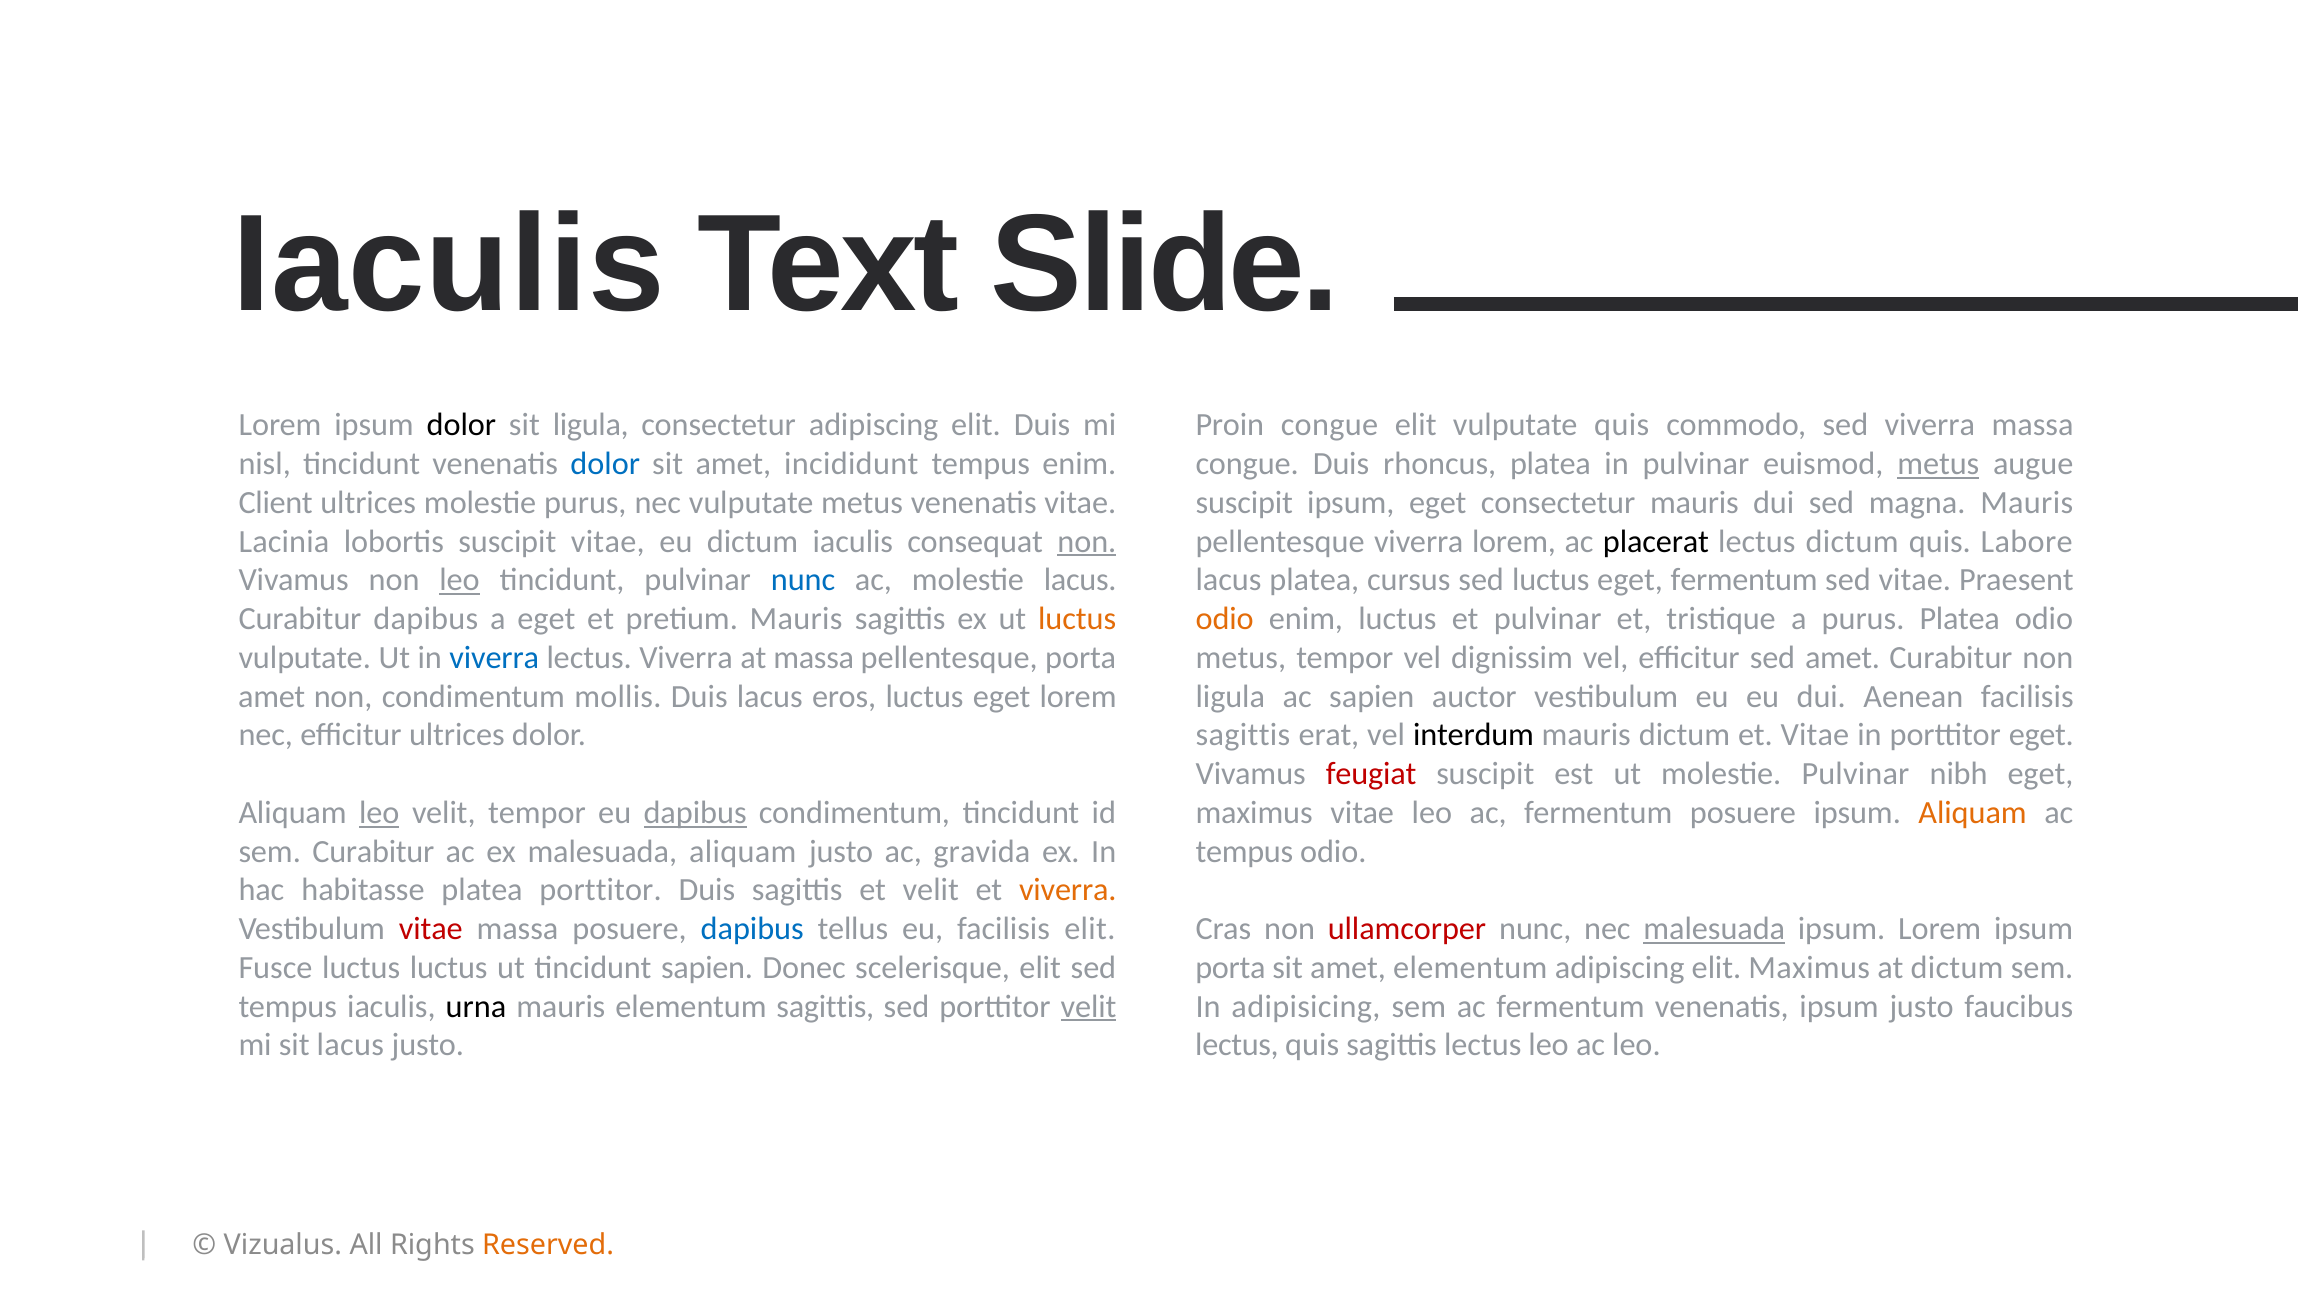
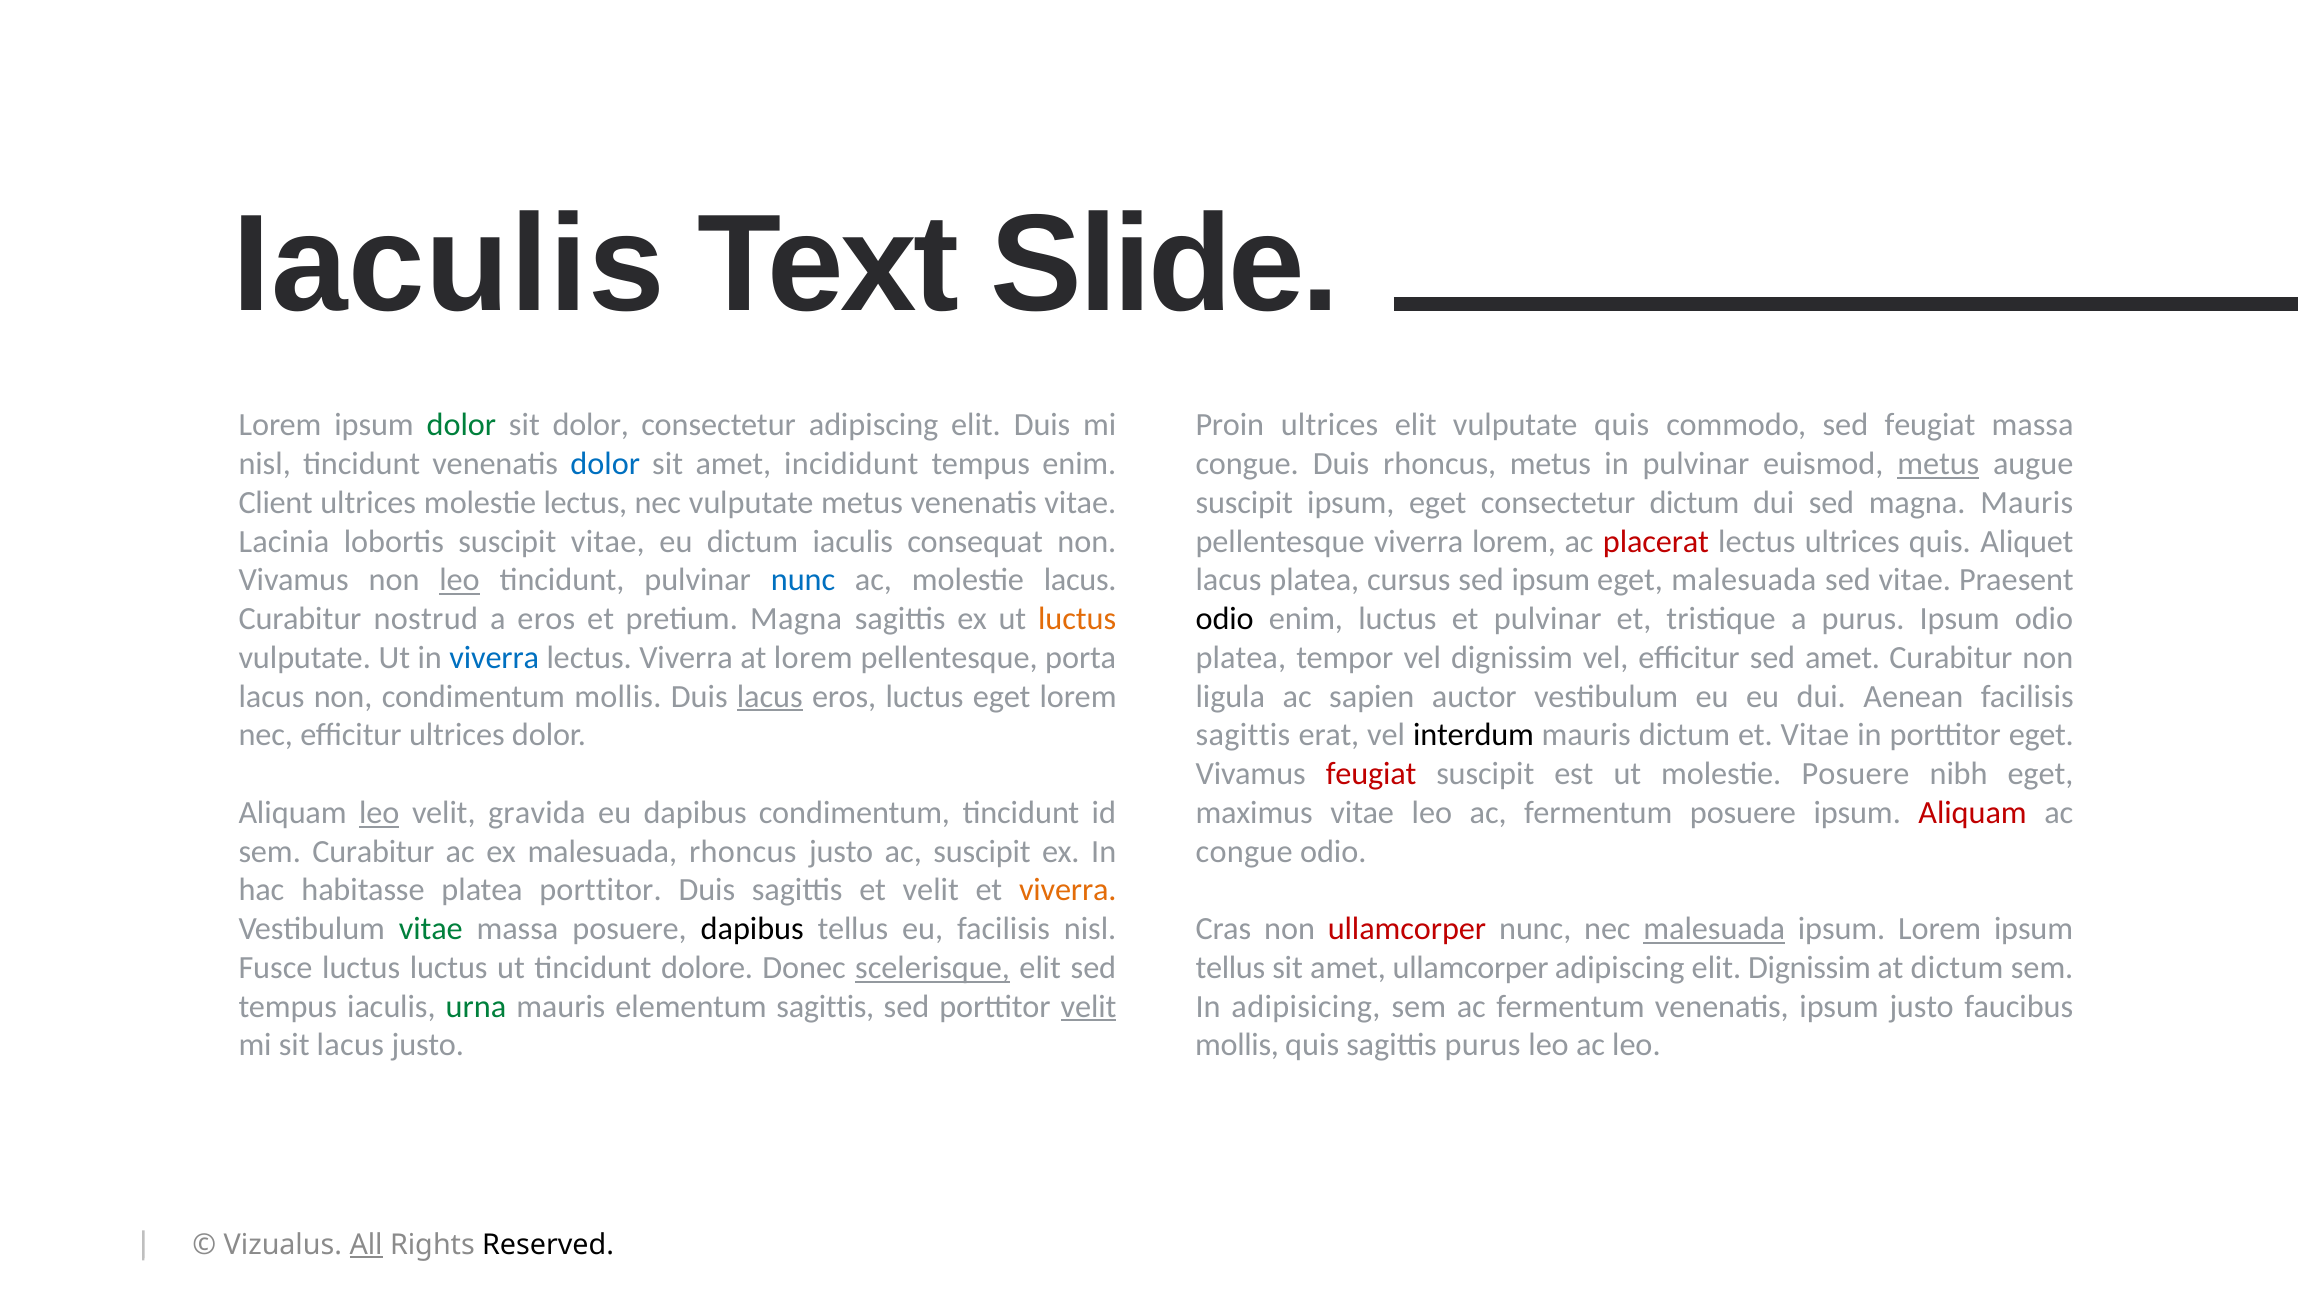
dolor at (461, 425) colour: black -> green
sit ligula: ligula -> dolor
Proin congue: congue -> ultrices
sed viverra: viverra -> feugiat
rhoncus platea: platea -> metus
molestie purus: purus -> lectus
consectetur mauris: mauris -> dictum
non at (1087, 541) underline: present -> none
placerat colour: black -> red
lectus dictum: dictum -> ultrices
Labore: Labore -> Aliquet
sed luctus: luctus -> ipsum
eget fermentum: fermentum -> malesuada
Curabitur dapibus: dapibus -> nostrud
a eget: eget -> eros
pretium Mauris: Mauris -> Magna
odio at (1225, 619) colour: orange -> black
purus Platea: Platea -> Ipsum
at massa: massa -> lorem
metus at (1241, 657): metus -> platea
amet at (272, 696): amet -> lacus
lacus at (770, 696) underline: none -> present
molestie Pulvinar: Pulvinar -> Posuere
velit tempor: tempor -> gravida
dapibus at (695, 812) underline: present -> none
Aliquam at (1973, 812) colour: orange -> red
malesuada aliquam: aliquam -> rhoncus
ac gravida: gravida -> suscipit
tempus at (1244, 851): tempus -> congue
vitae at (431, 929) colour: red -> green
dapibus at (752, 929) colour: blue -> black
facilisis elit: elit -> nisl
tincidunt sapien: sapien -> dolore
scelerisque underline: none -> present
porta at (1230, 967): porta -> tellus
amet elementum: elementum -> ullamcorper
elit Maximus: Maximus -> Dignissim
urna colour: black -> green
lectus at (1237, 1045): lectus -> mollis
sagittis lectus: lectus -> purus
All underline: none -> present
Reserved colour: orange -> black
